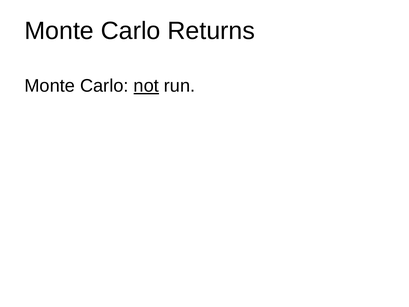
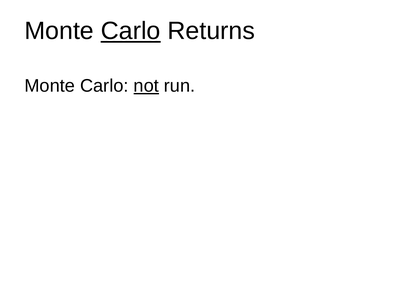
Carlo at (131, 31) underline: none -> present
